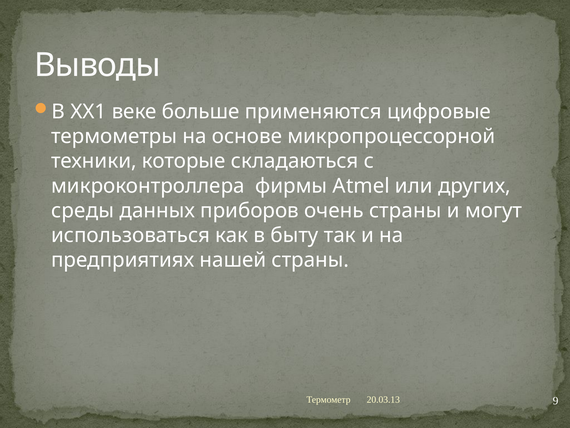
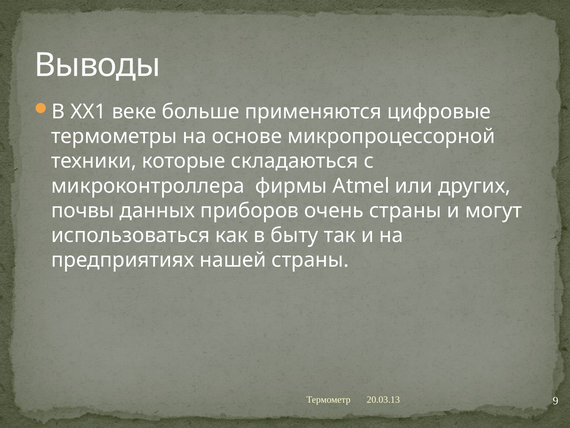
среды: среды -> почвы
